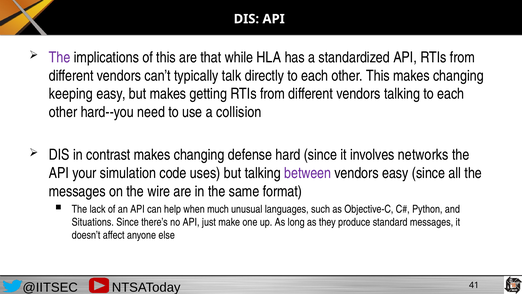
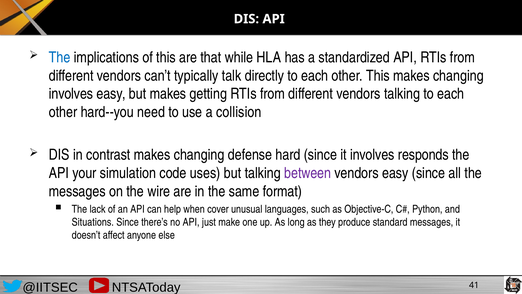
The at (60, 57) colour: purple -> blue
keeping at (71, 94): keeping -> involves
networks: networks -> responds
much: much -> cover
